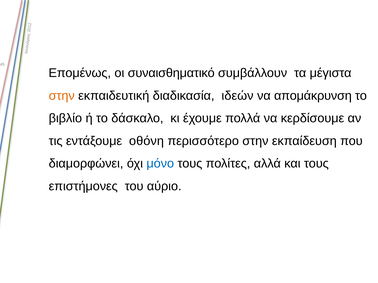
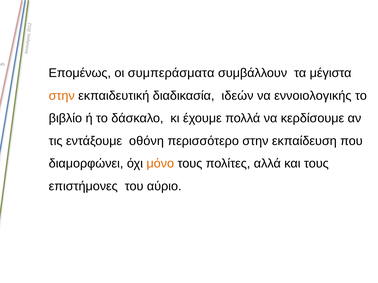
συναισθηματικό: συναισθηματικό -> συμπεράσματα
απομάκρυνση: απομάκρυνση -> εννοιολογικής
μόνο colour: blue -> orange
